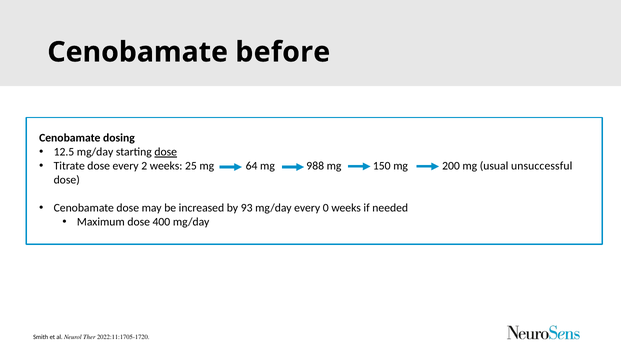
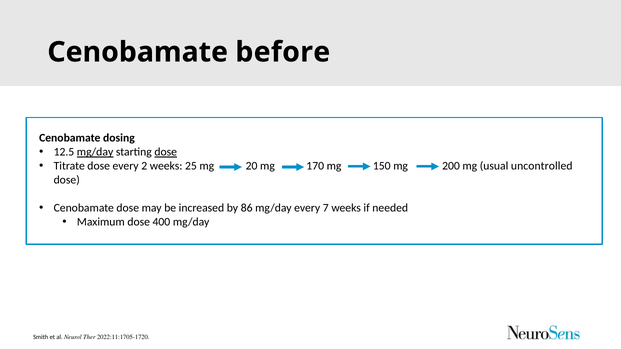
mg/day at (95, 152) underline: none -> present
64: 64 -> 20
988: 988 -> 170
unsuccessful: unsuccessful -> uncontrolled
93: 93 -> 86
0: 0 -> 7
